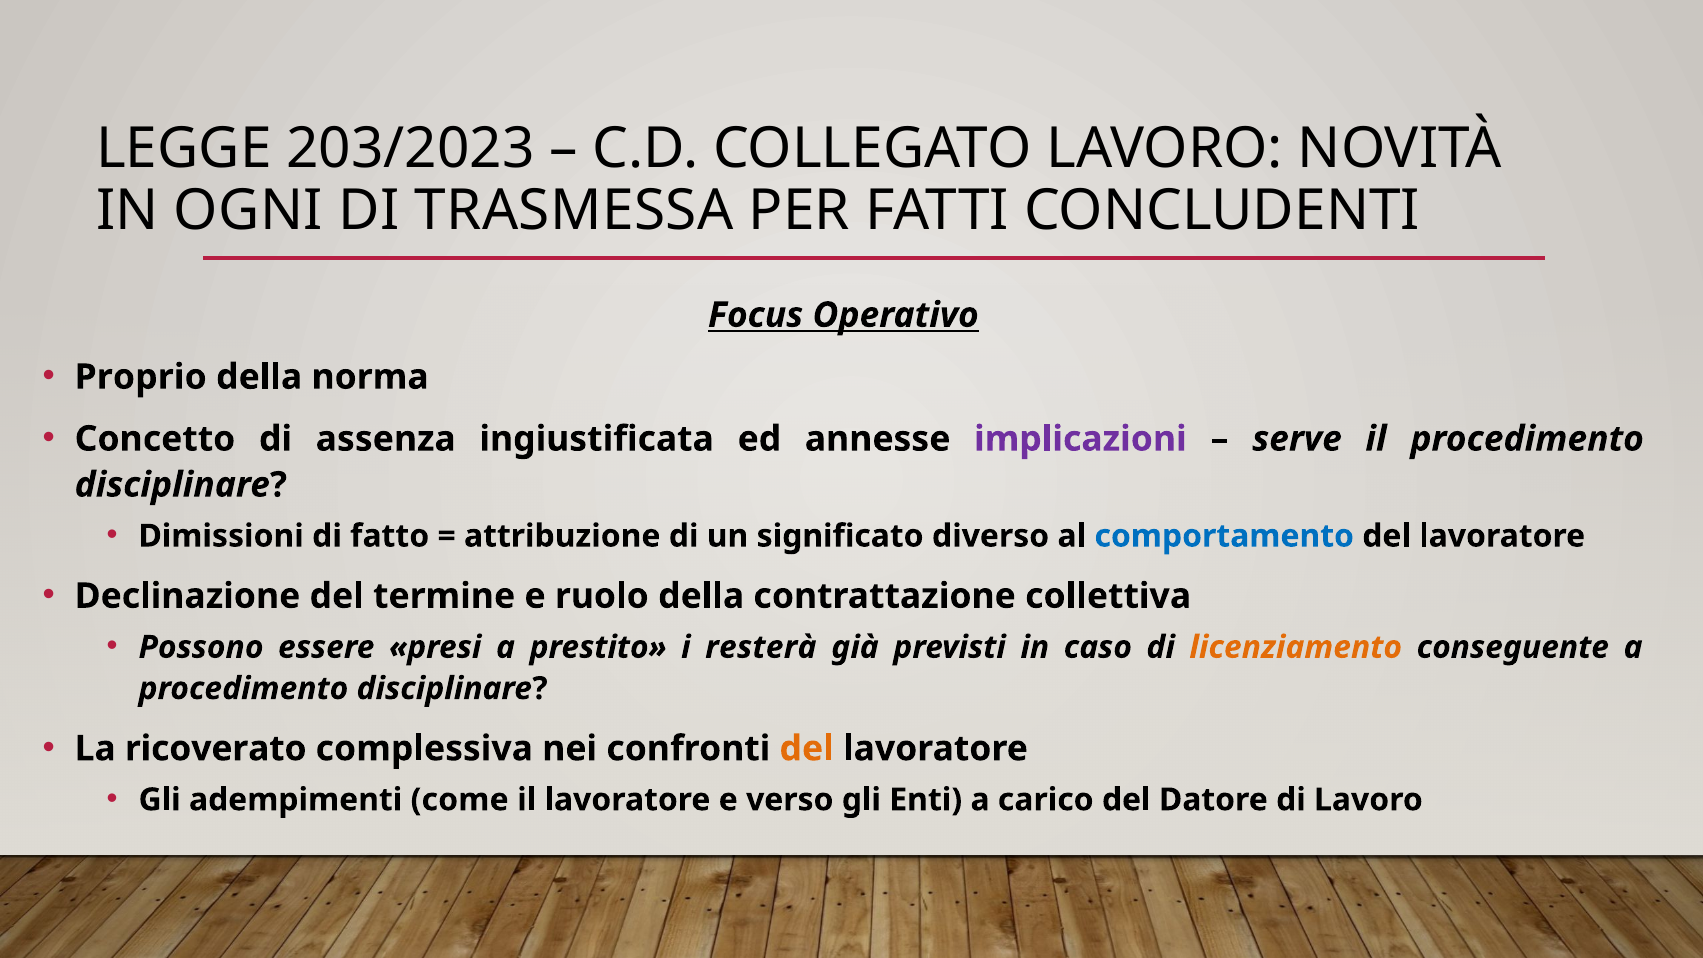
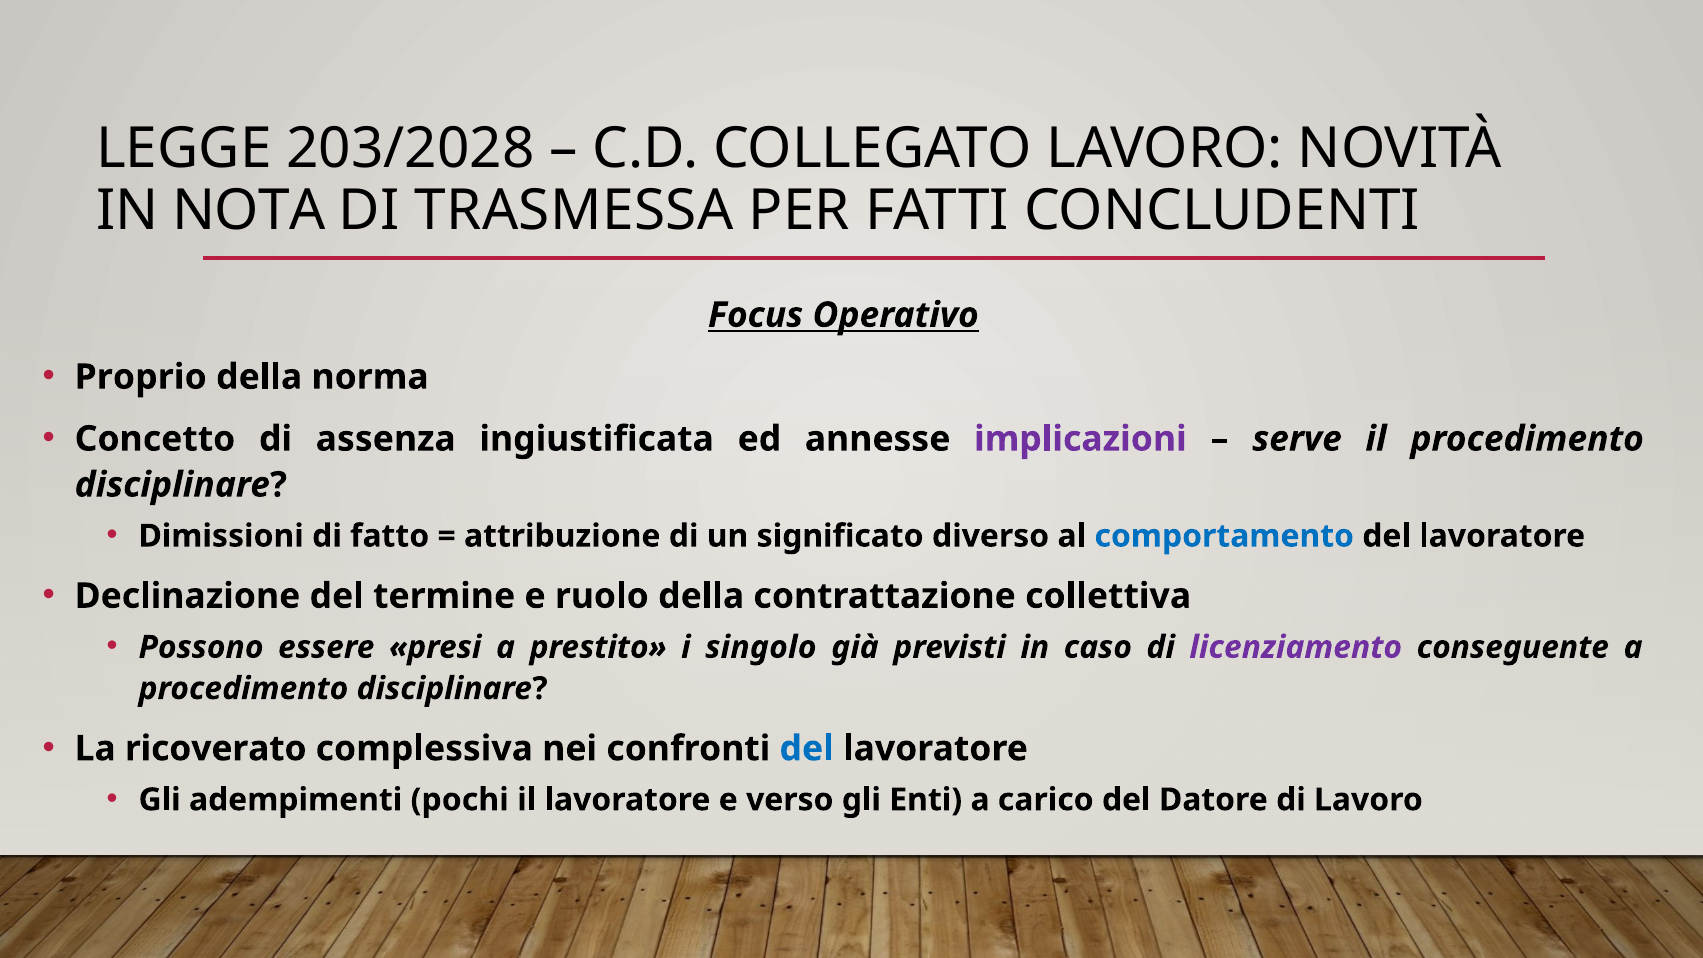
203/2023: 203/2023 -> 203/2028
OGNI: OGNI -> NOTA
resterà: resterà -> singolo
licenziamento colour: orange -> purple
del at (807, 749) colour: orange -> blue
come: come -> pochi
